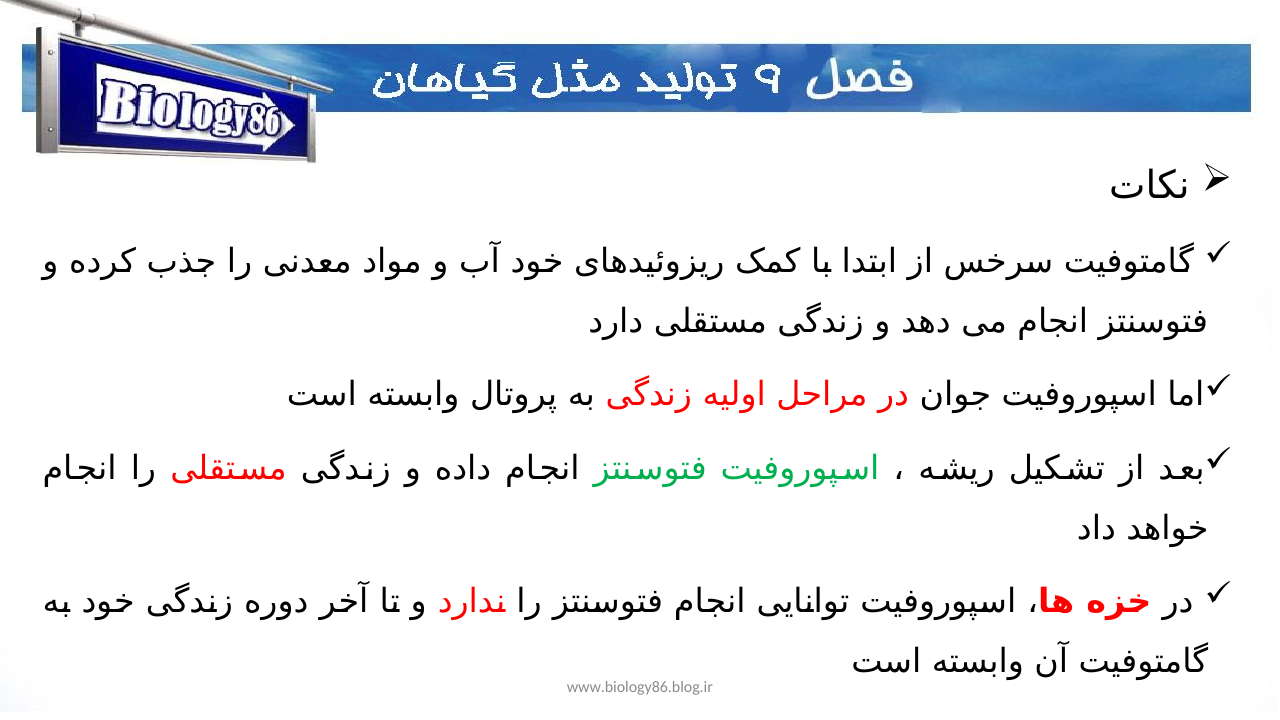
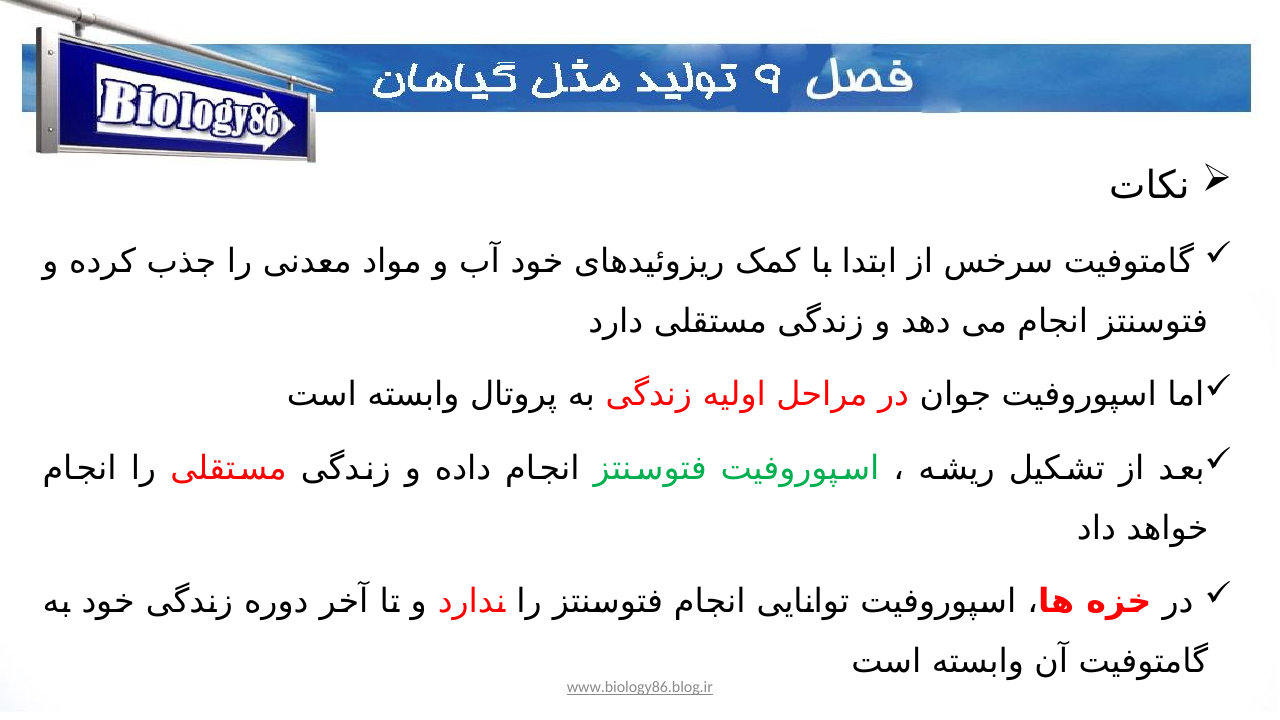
www.biology86.blog.ir underline: none -> present
